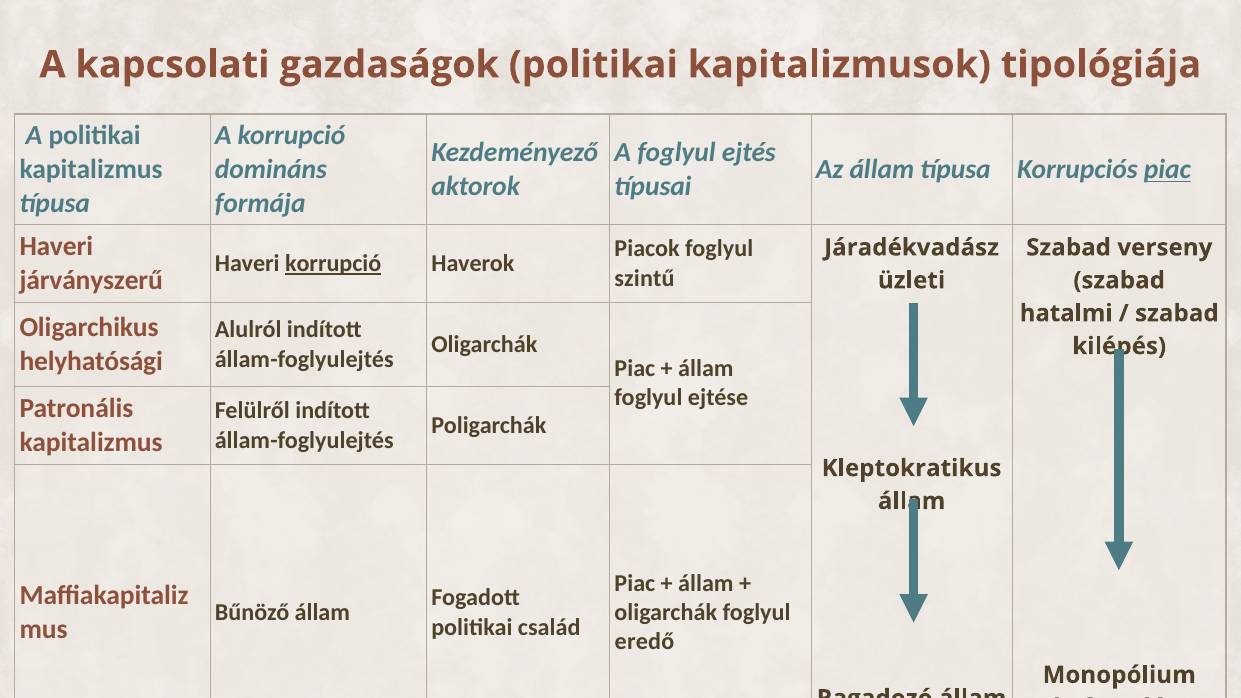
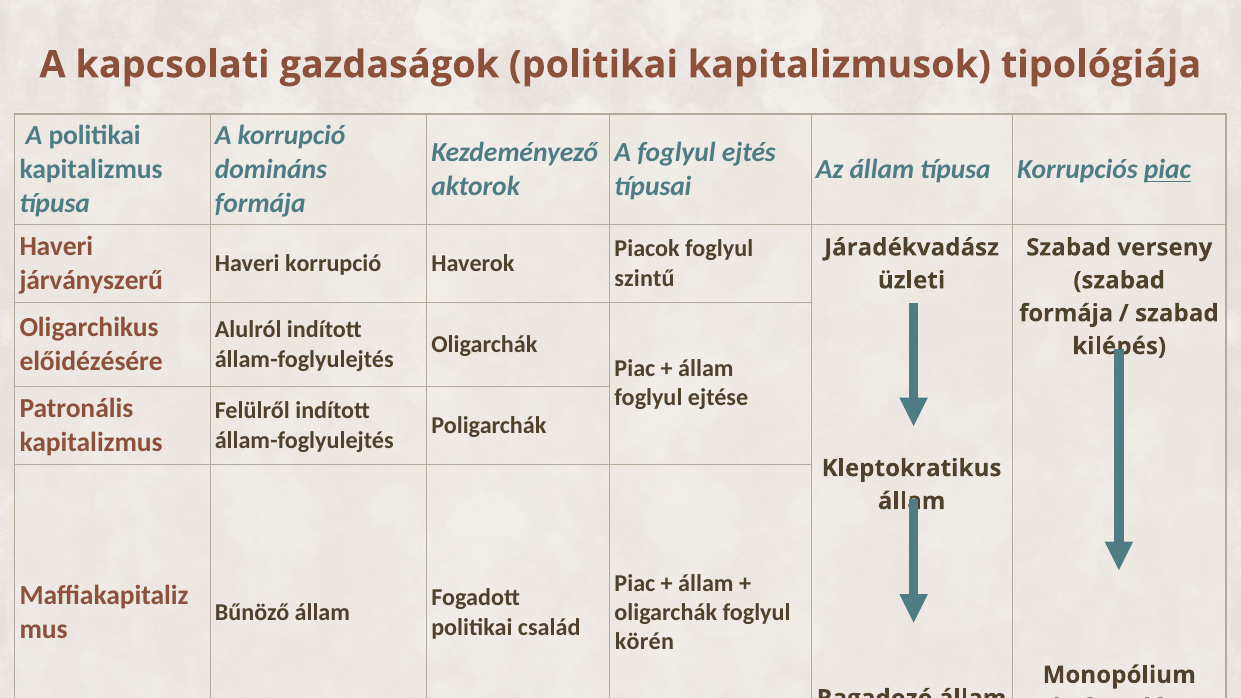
korrupció at (333, 264) underline: present -> none
hatalmi at (1066, 313): hatalmi -> formája
helyhatósági: helyhatósági -> előidézésére
eredő: eredő -> körén
